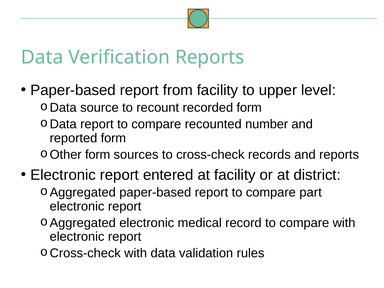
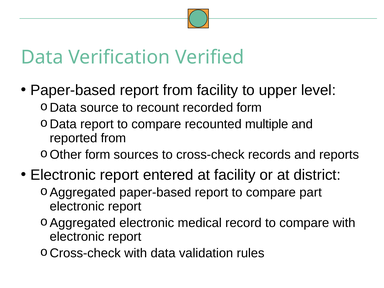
Verification Reports: Reports -> Verified
number: number -> multiple
reported form: form -> from
